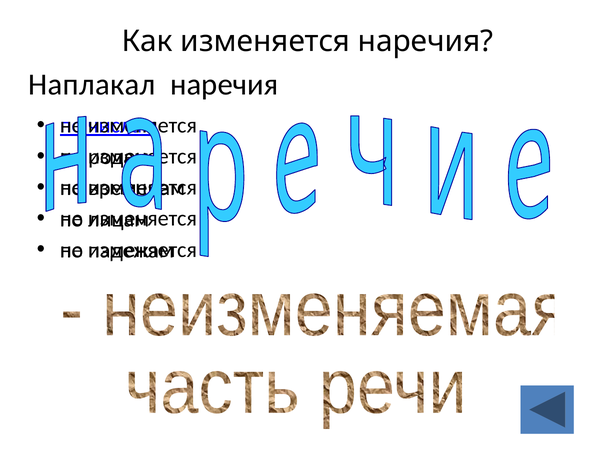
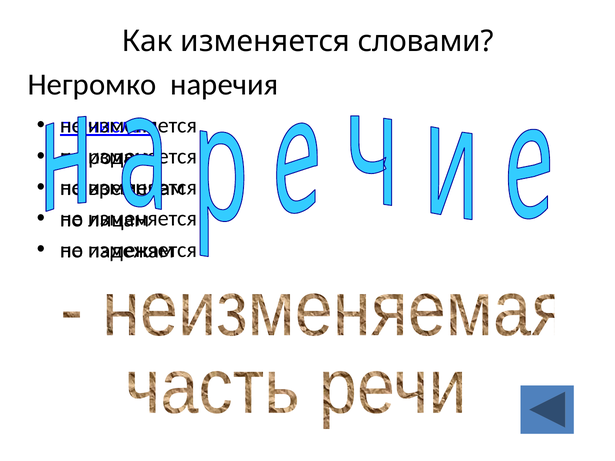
изменяется наречия: наречия -> словами
Наплакал: Наплакал -> Негромко
